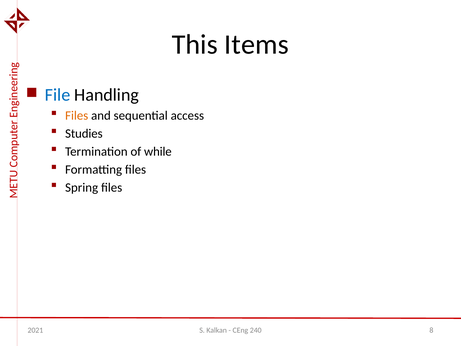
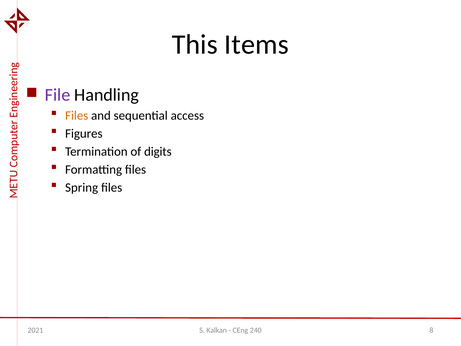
File colour: blue -> purple
Studies: Studies -> Figures
while: while -> digits
